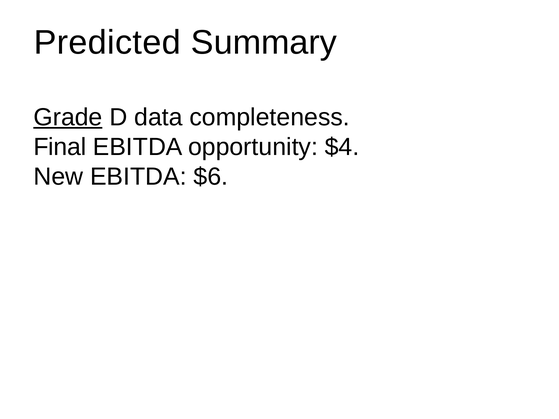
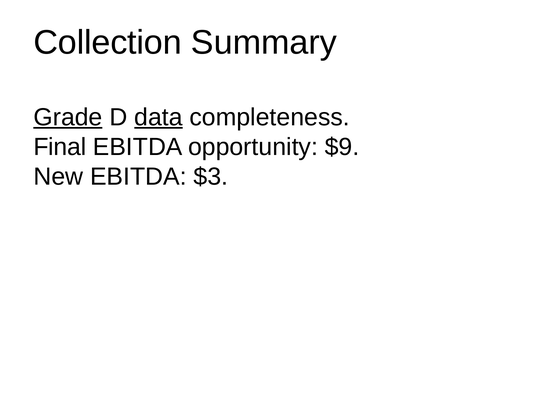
Predicted: Predicted -> Collection
data underline: none -> present
$4: $4 -> $9
$6: $6 -> $3
